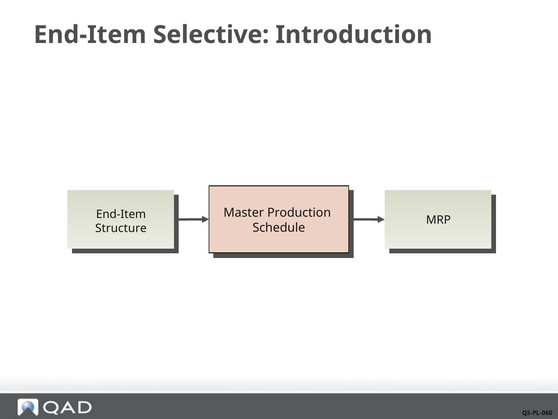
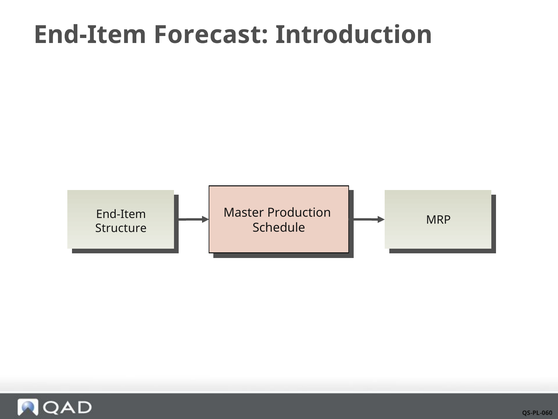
Selective: Selective -> Forecast
